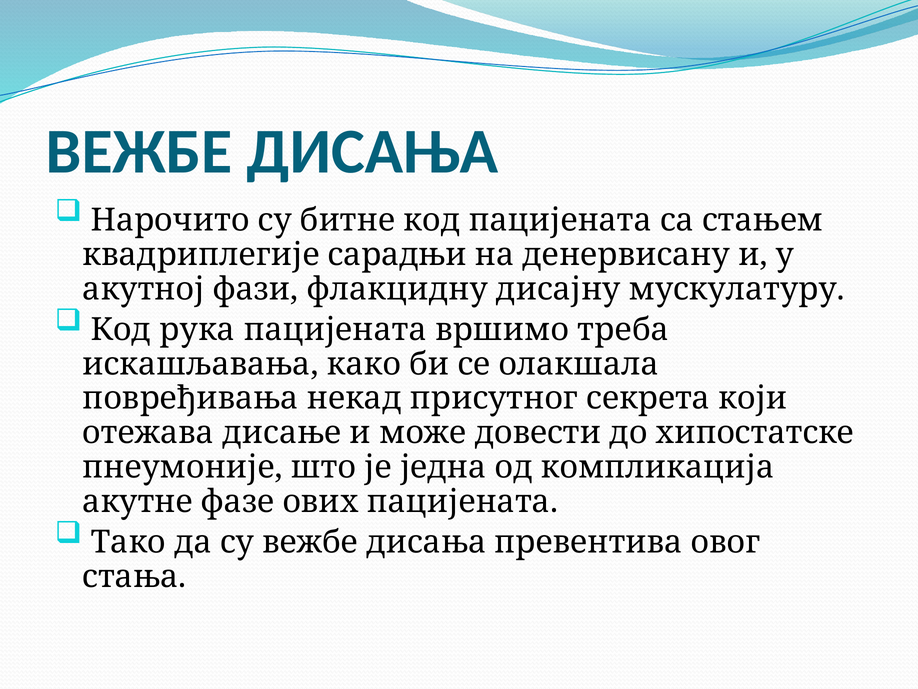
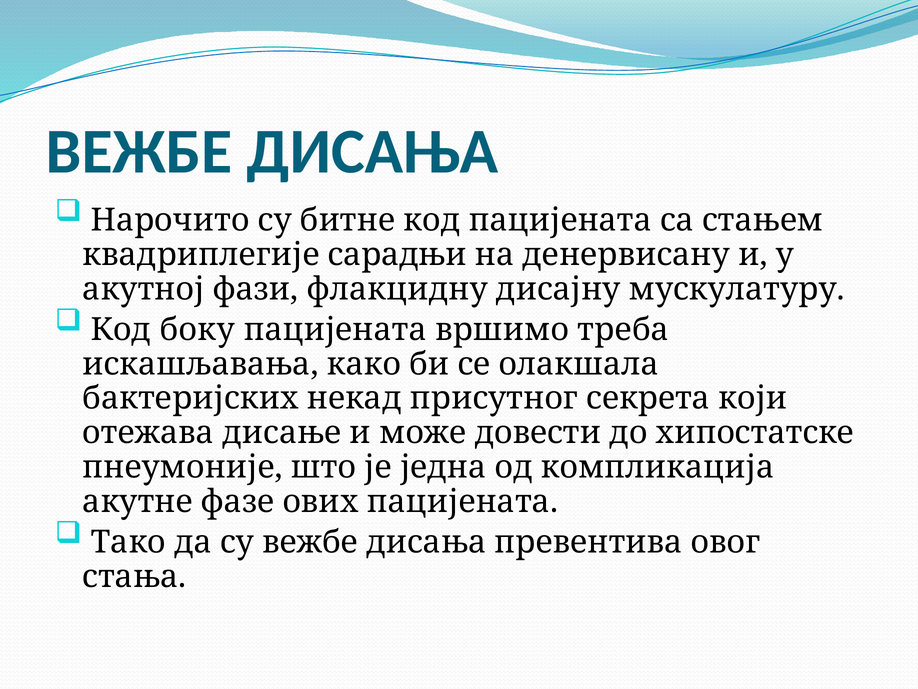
рука: рука -> боку
повређивања: повређивања -> бактеријских
